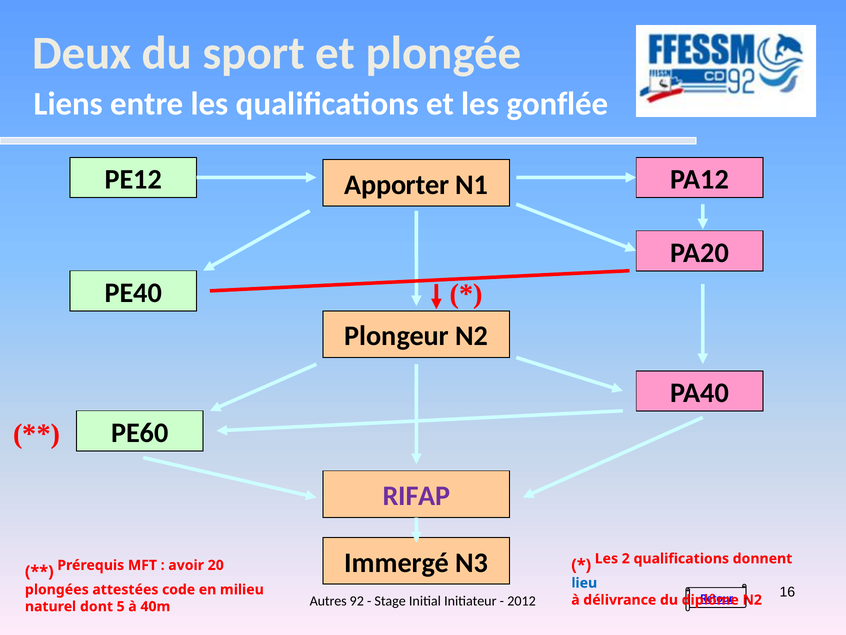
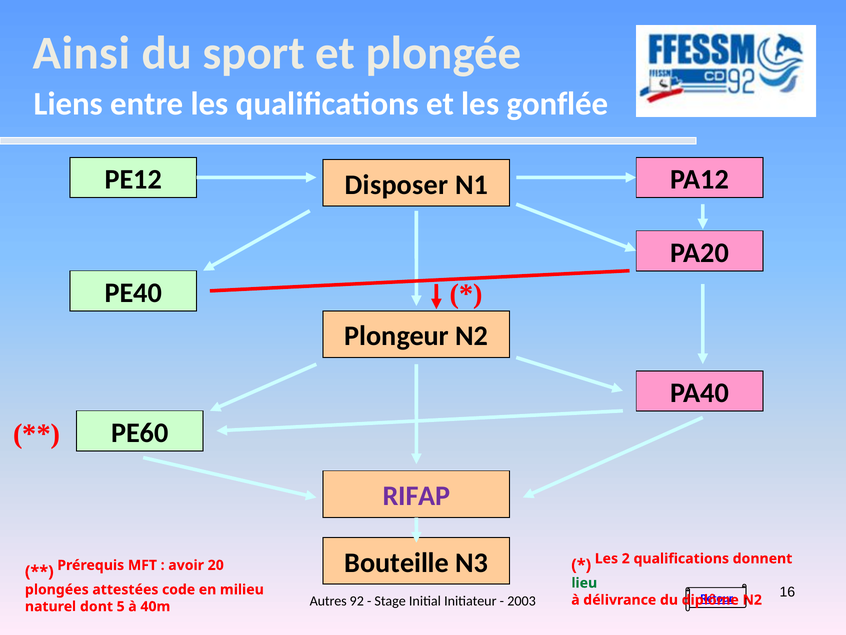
Deux: Deux -> Ainsi
Apporter: Apporter -> Disposer
Immergé: Immergé -> Bouteille
lieu colour: blue -> green
2012: 2012 -> 2003
